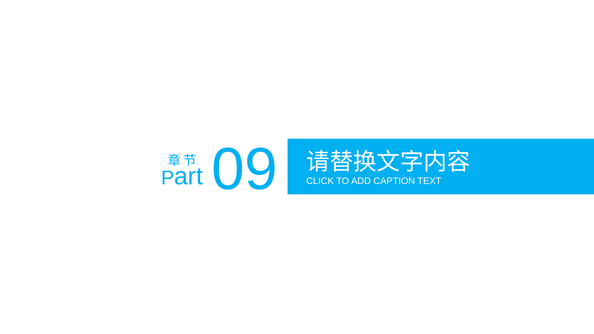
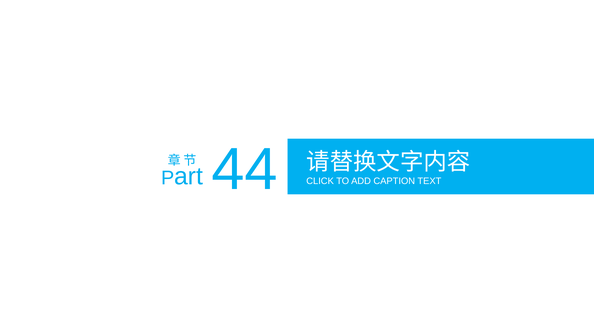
09: 09 -> 44
